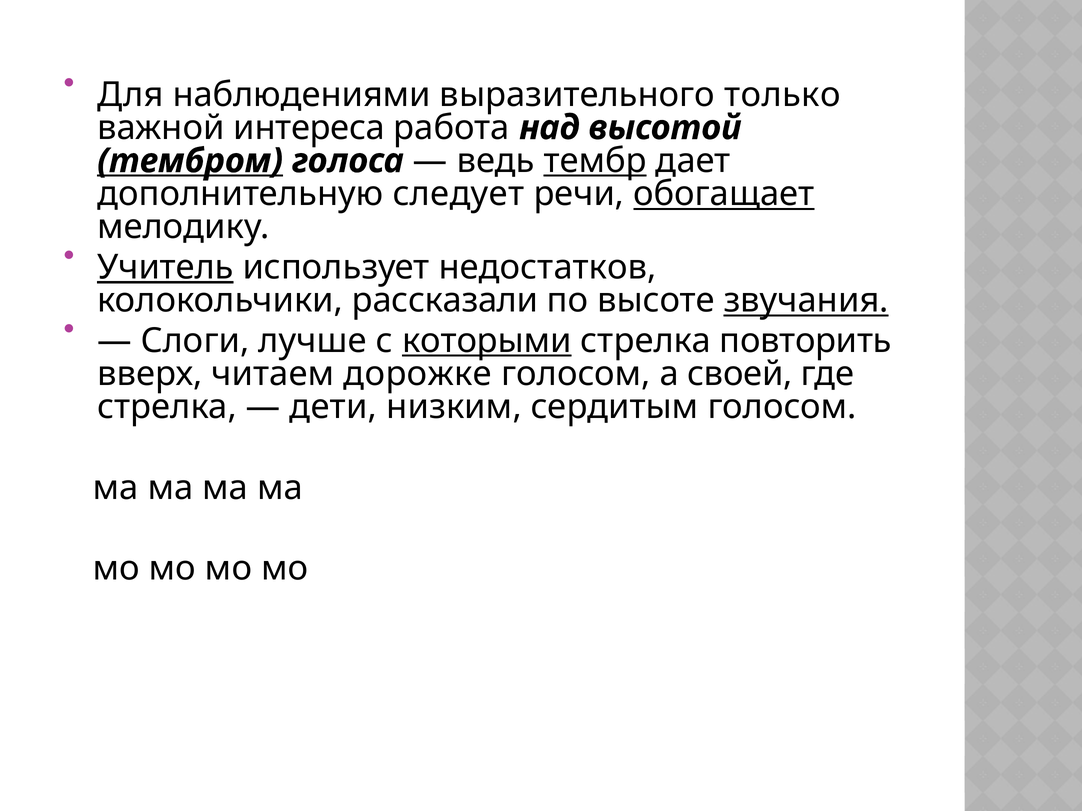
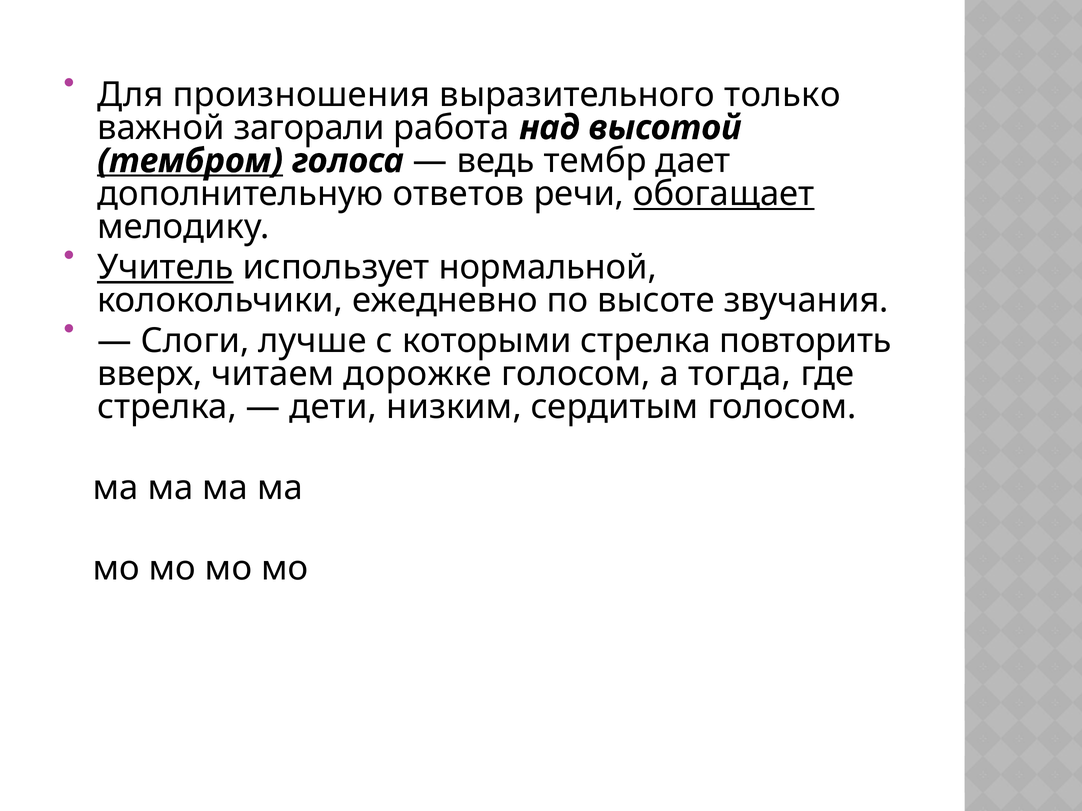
наблюдениями: наблюдениями -> произношения
интереса: интереса -> загорали
тембр underline: present -> none
следует: следует -> ответов
недостатков: недостатков -> нормальной
рассказали: рассказали -> ежедневно
звучания underline: present -> none
которыми underline: present -> none
своей: своей -> тогда
